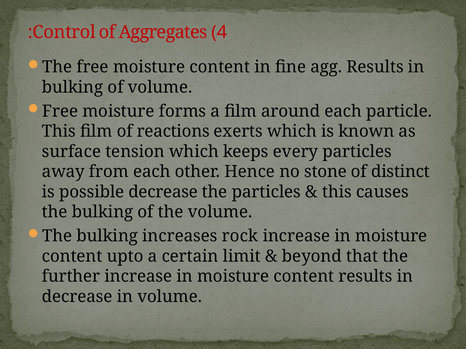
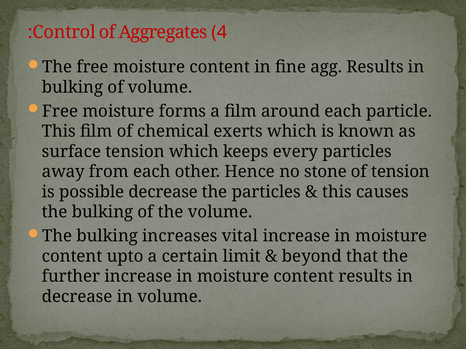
reactions: reactions -> chemical
of distinct: distinct -> tension
rock: rock -> vital
